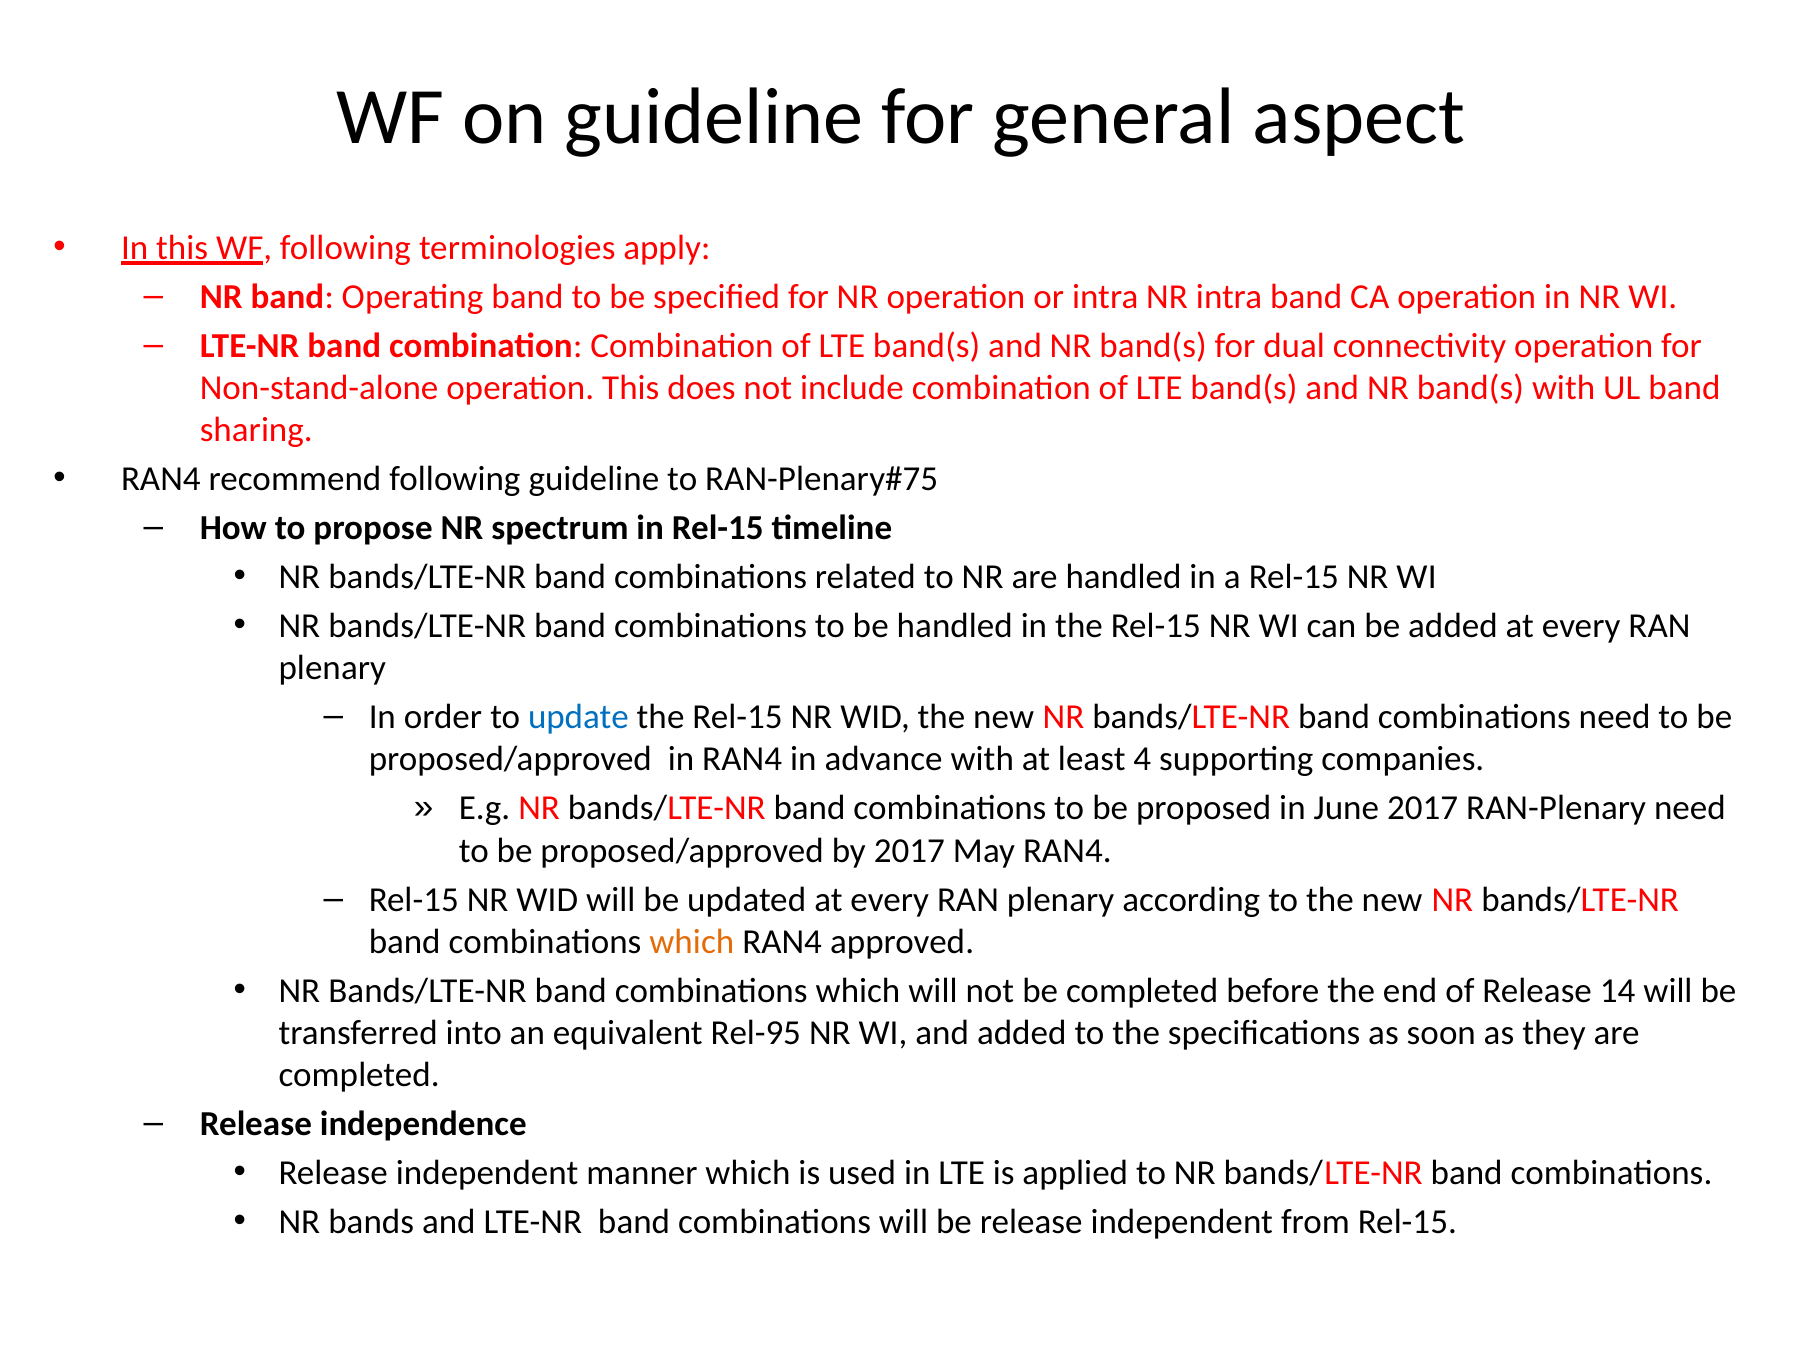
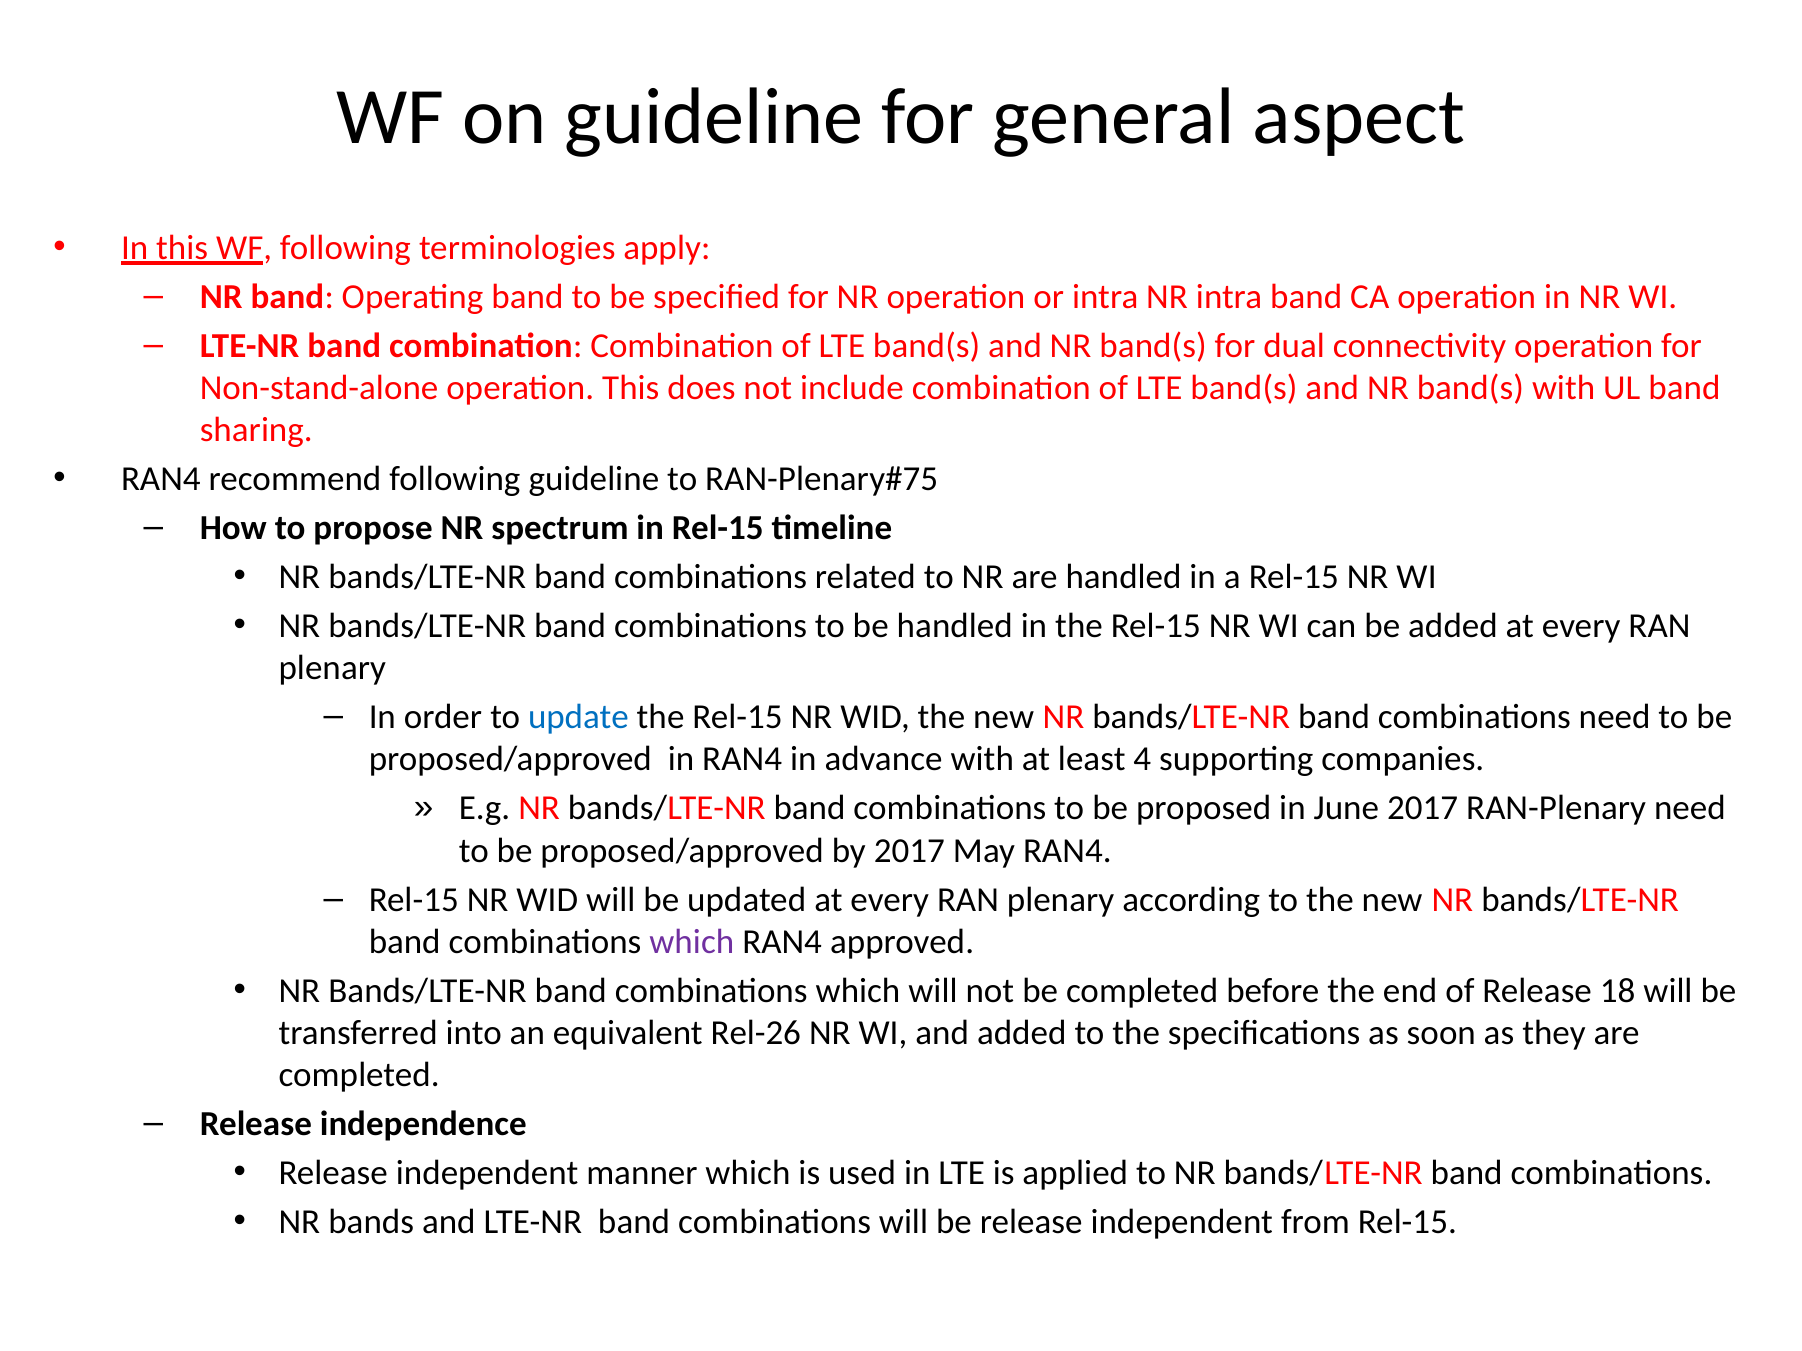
which at (692, 942) colour: orange -> purple
14: 14 -> 18
Rel-95: Rel-95 -> Rel-26
